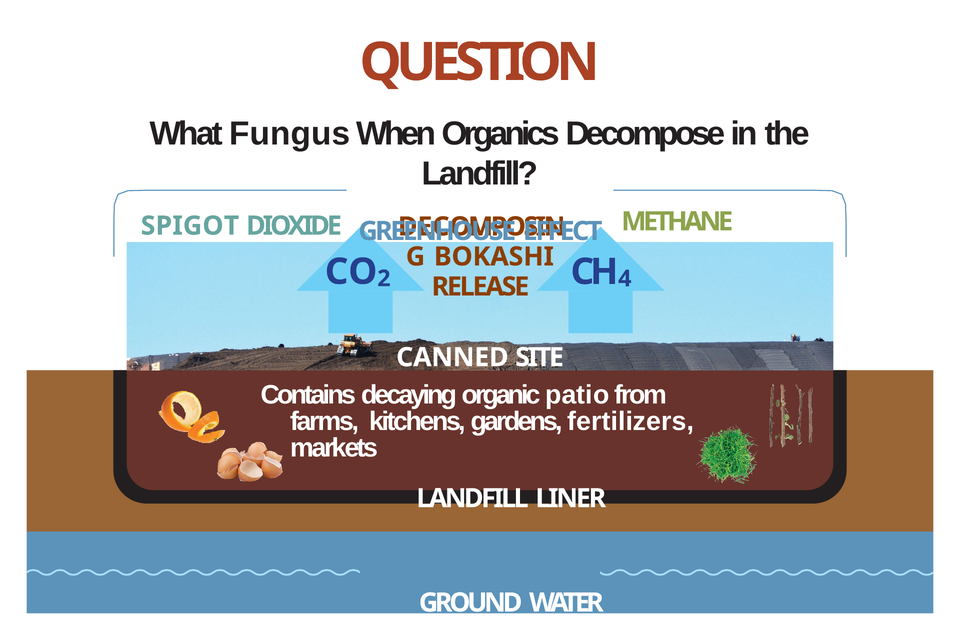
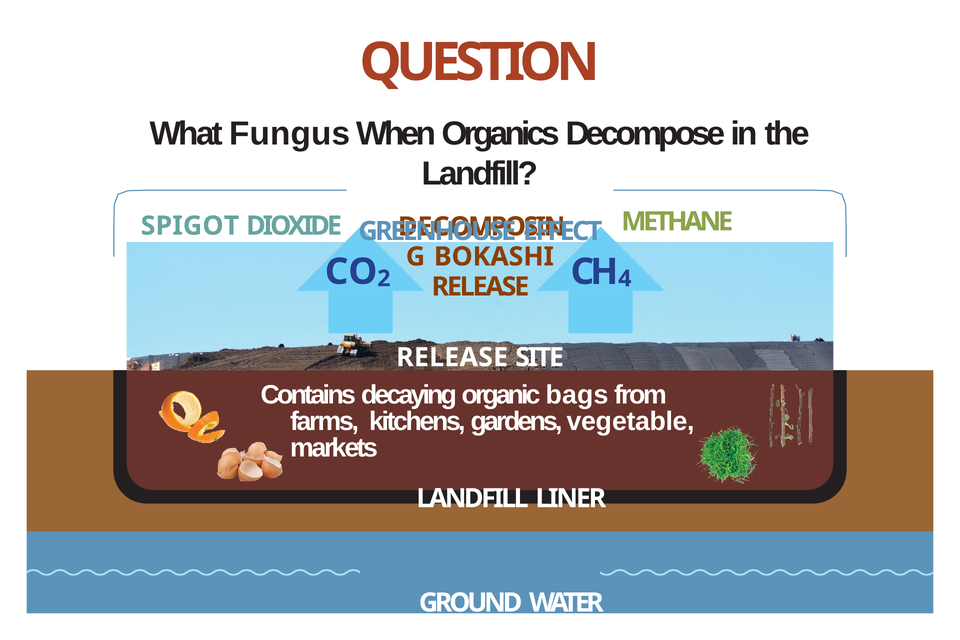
CANNED at (452, 357): CANNED -> RELEASE
patio: patio -> bags
fertilizers: fertilizers -> vegetable
